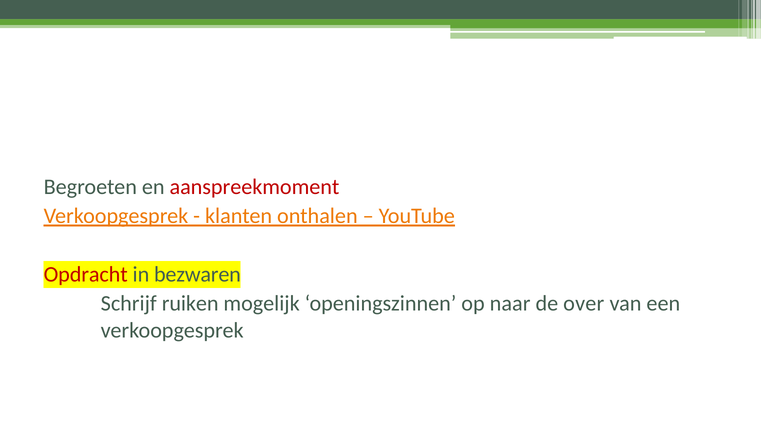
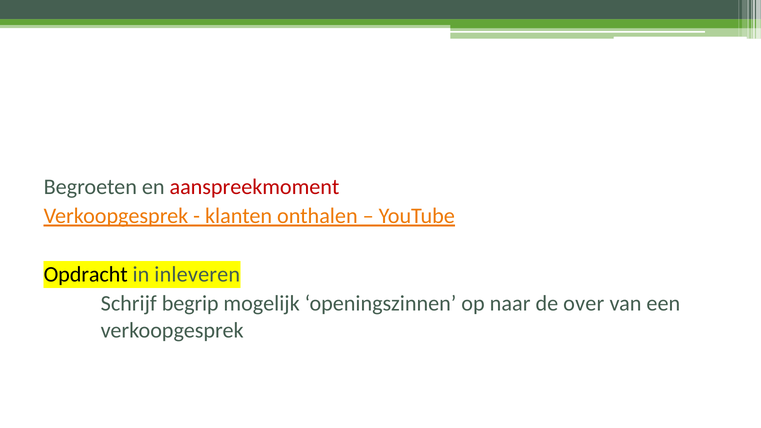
Opdracht colour: red -> black
bezwaren: bezwaren -> inleveren
ruiken: ruiken -> begrip
